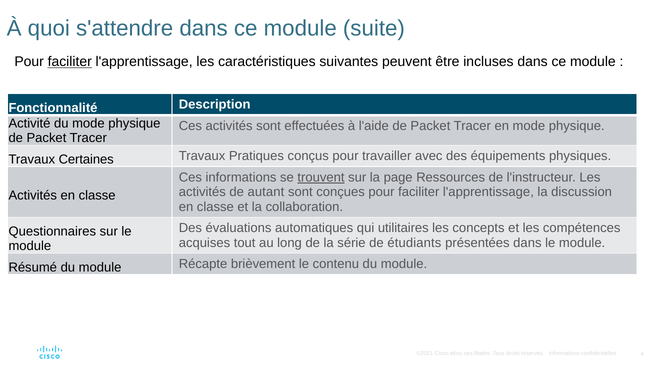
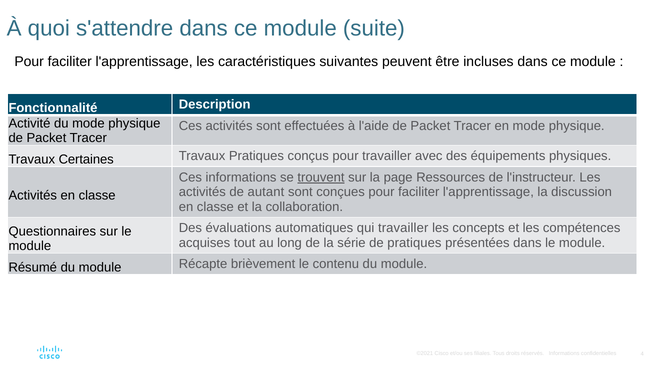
faciliter at (70, 62) underline: present -> none
qui utilitaires: utilitaires -> travailler
de étudiants: étudiants -> pratiques
